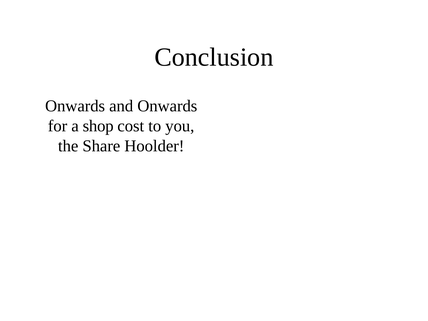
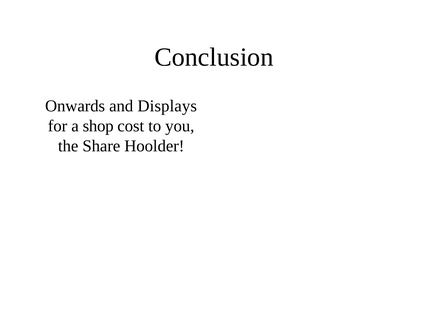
and Onwards: Onwards -> Displays
